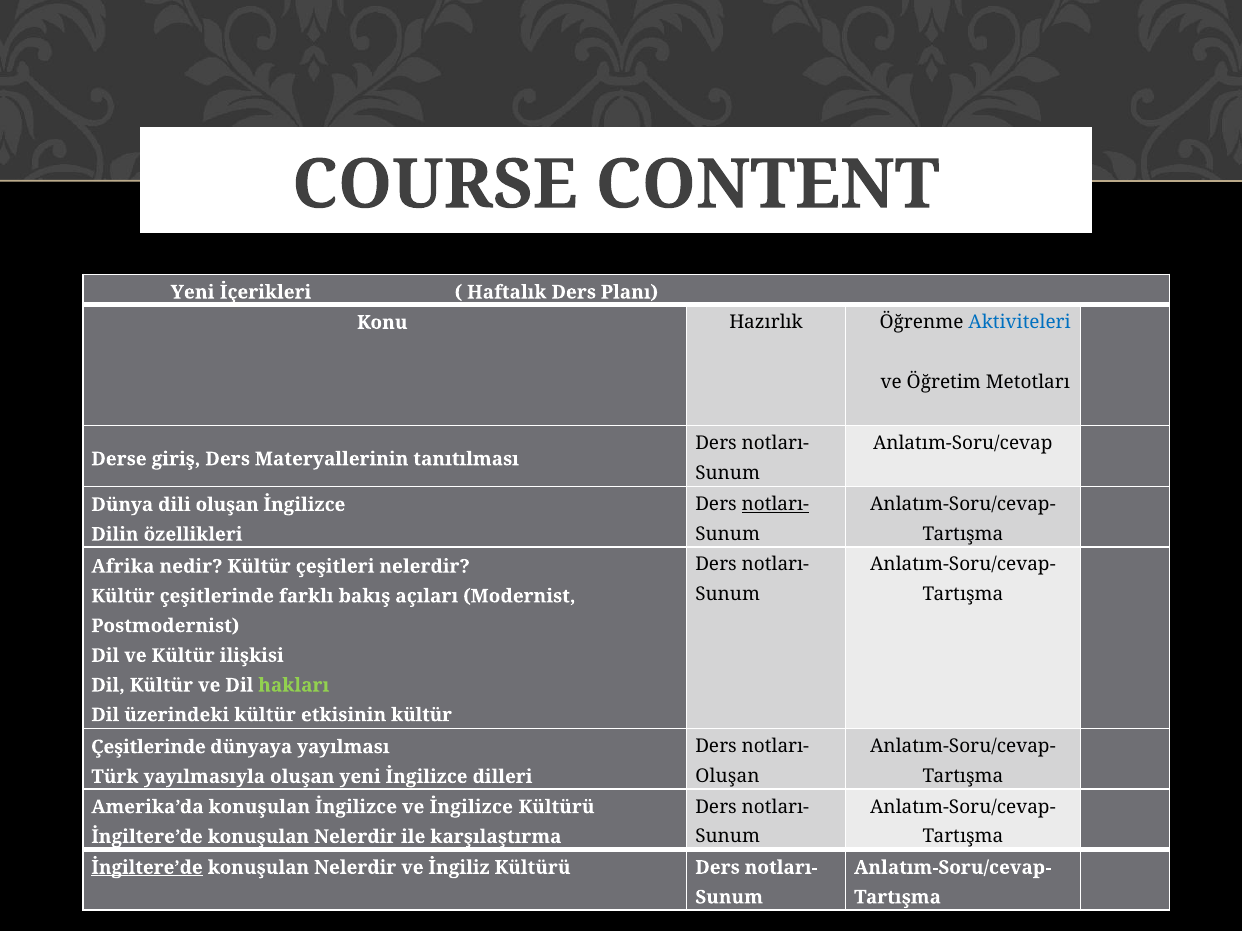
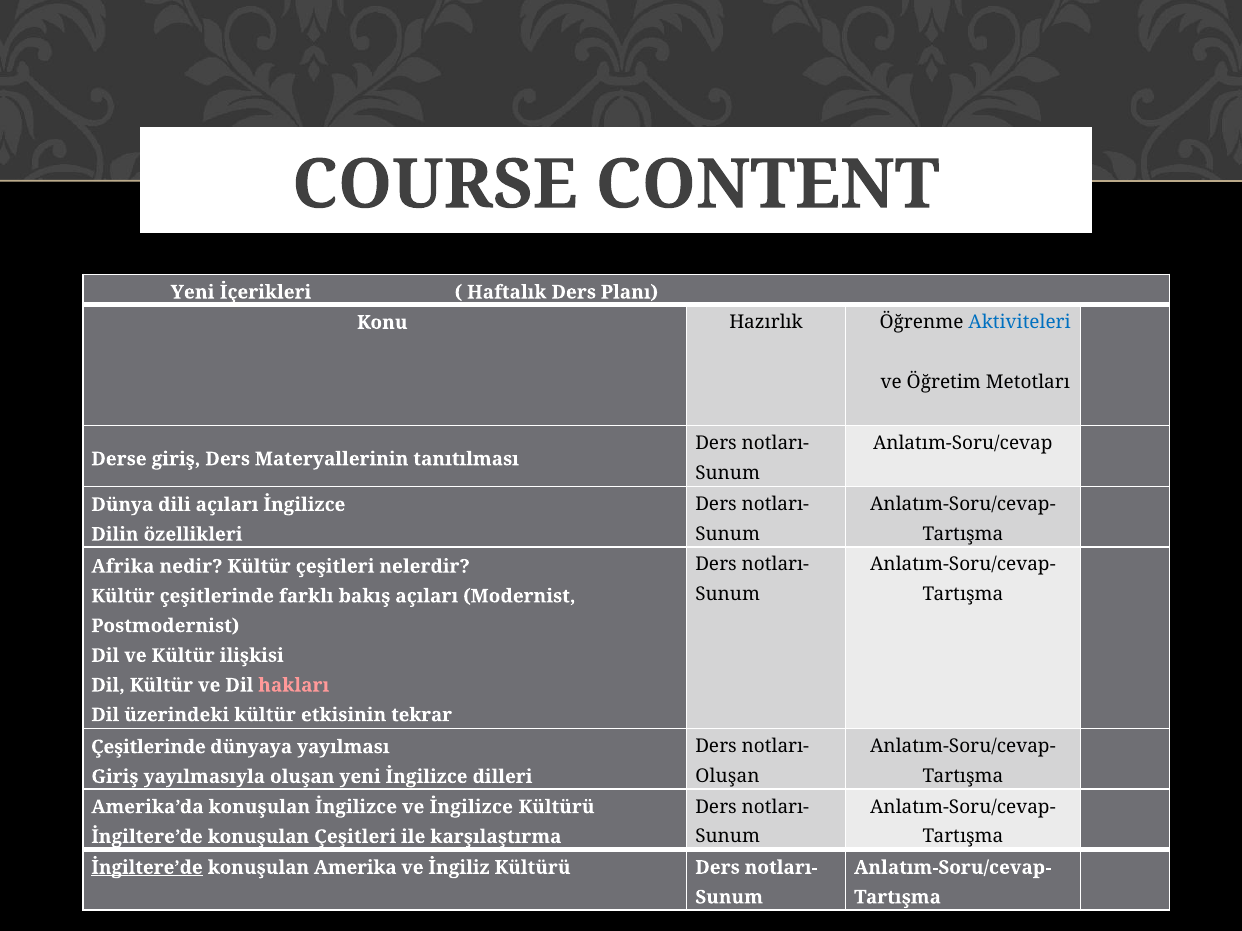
notları- at (775, 504) underline: present -> none
dili oluşan: oluşan -> açıları
hakları colour: light green -> pink
etkisinin kültür: kültür -> tekrar
Türk at (115, 777): Türk -> Giriş
Nelerdir at (355, 837): Nelerdir -> Çeşitleri
Nelerdir at (355, 868): Nelerdir -> Amerika
